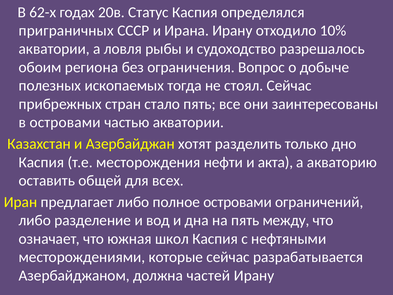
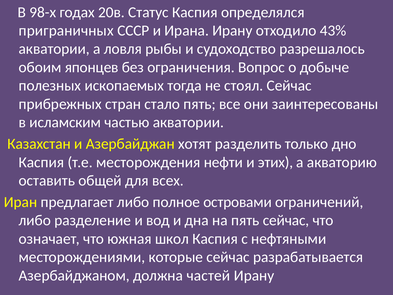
62-х: 62-х -> 98-х
10%: 10% -> 43%
региона: региона -> японцев
в островами: островами -> исламским
акта: акта -> этих
пять между: между -> сейчас
